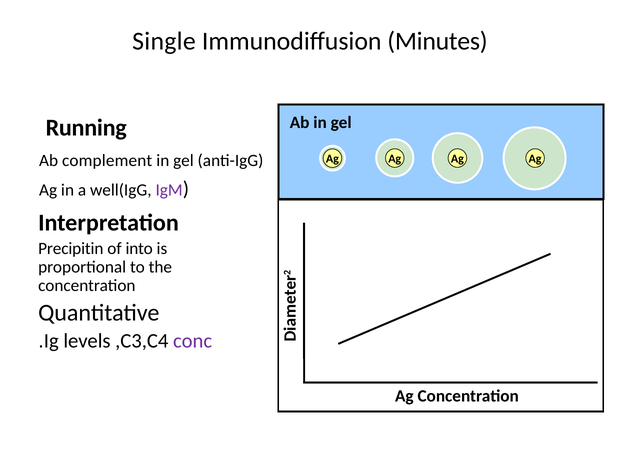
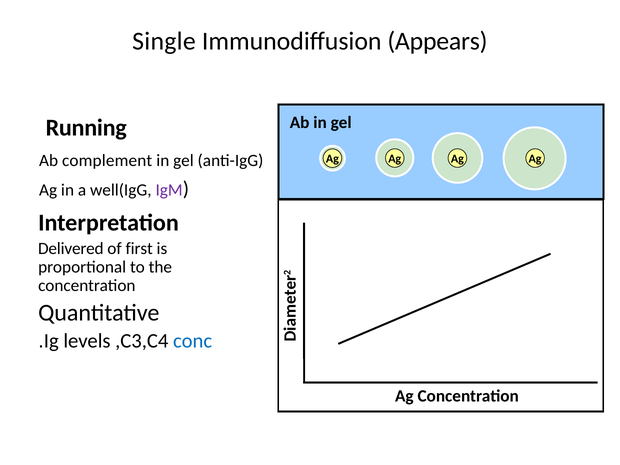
Minutes: Minutes -> Appears
Precipitin: Precipitin -> Delivered
into: into -> first
conc colour: purple -> blue
